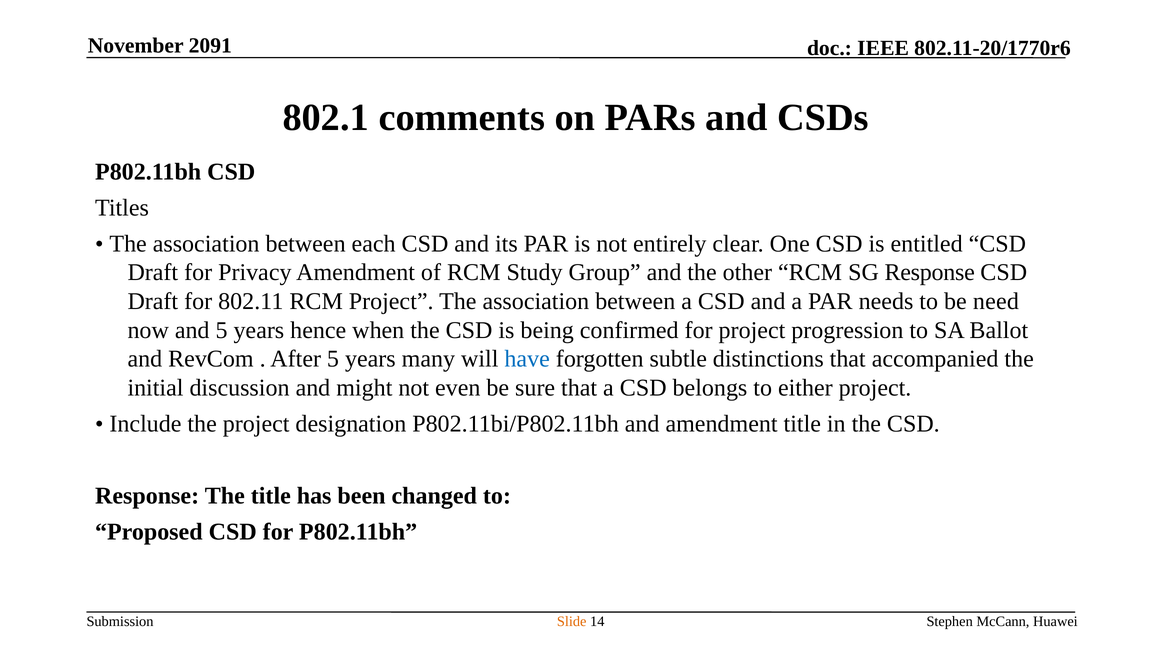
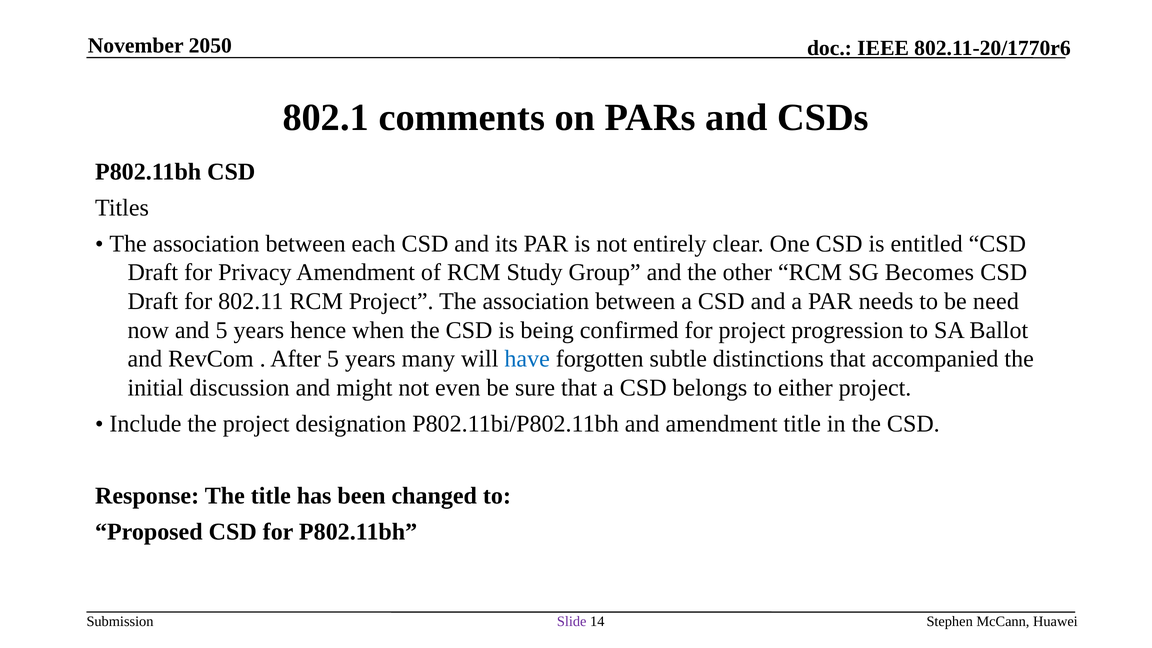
2091: 2091 -> 2050
SG Response: Response -> Becomes
Slide colour: orange -> purple
